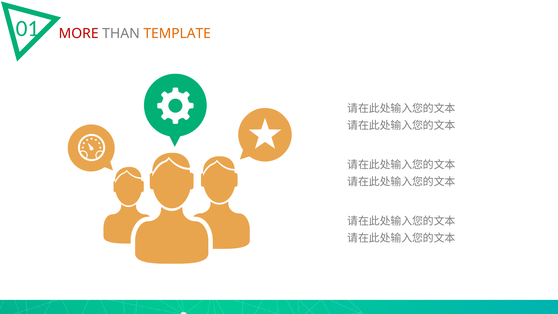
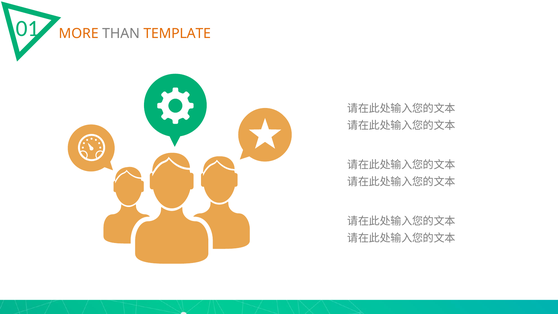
MORE colour: red -> orange
